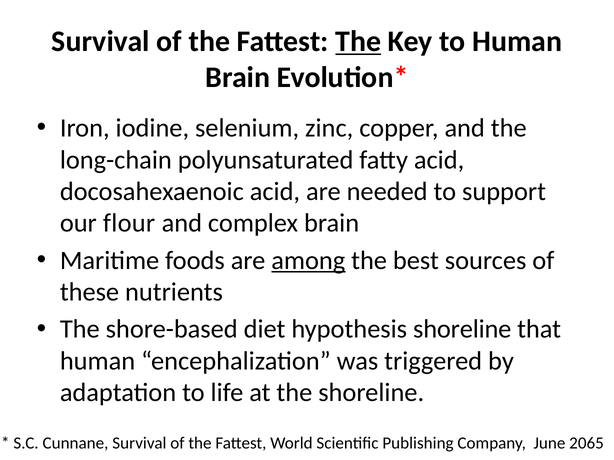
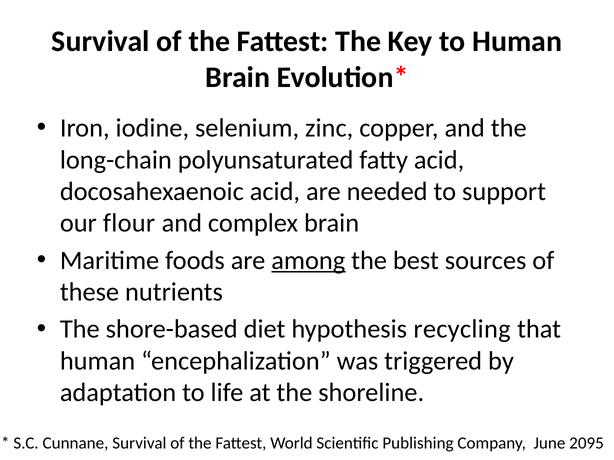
The at (358, 41) underline: present -> none
hypothesis shoreline: shoreline -> recycling
2065: 2065 -> 2095
